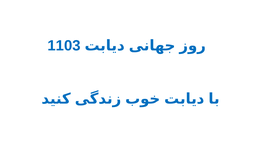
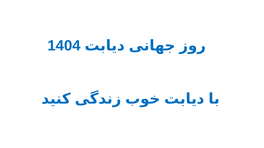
1103: 1103 -> 1404
